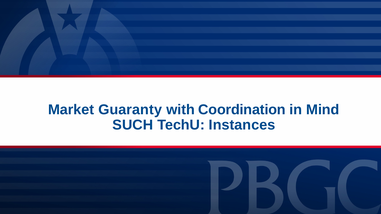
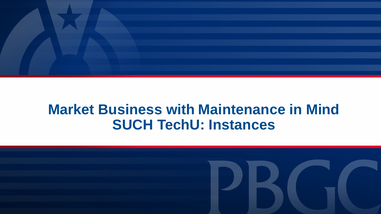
Guaranty: Guaranty -> Business
Coordination: Coordination -> Maintenance
